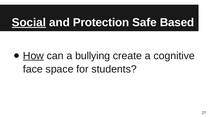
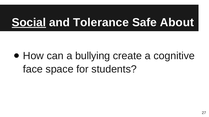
Protection: Protection -> Tolerance
Based: Based -> About
How underline: present -> none
